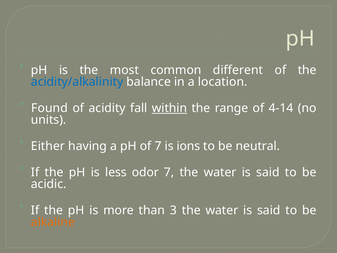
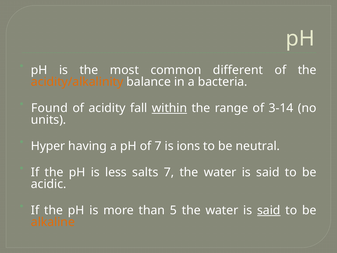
acidity/alkalinity colour: blue -> orange
location: location -> bacteria
4-14: 4-14 -> 3-14
Either: Either -> Hyper
odor: odor -> salts
3: 3 -> 5
said at (269, 210) underline: none -> present
